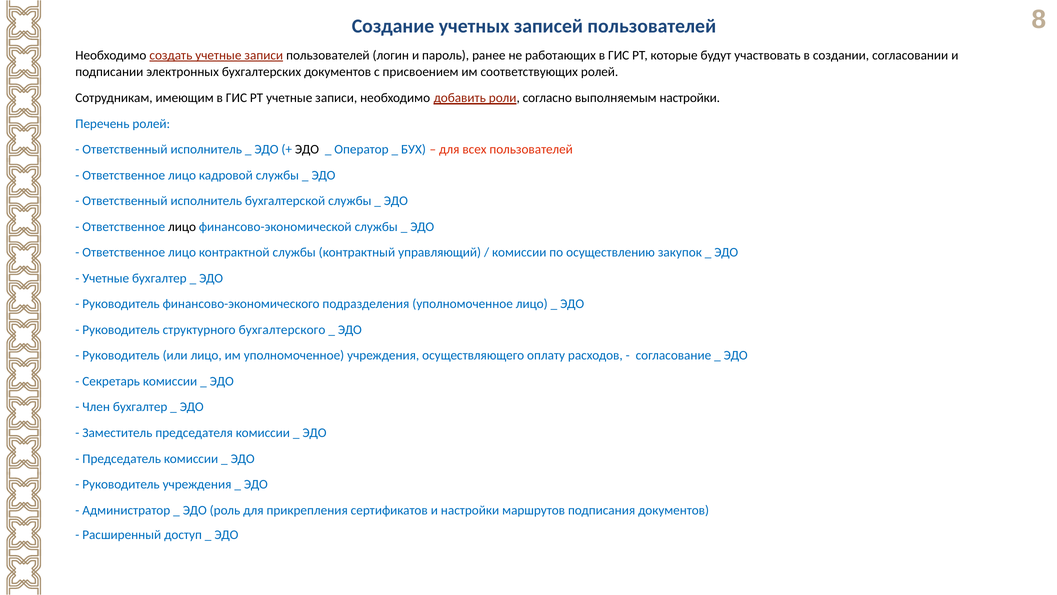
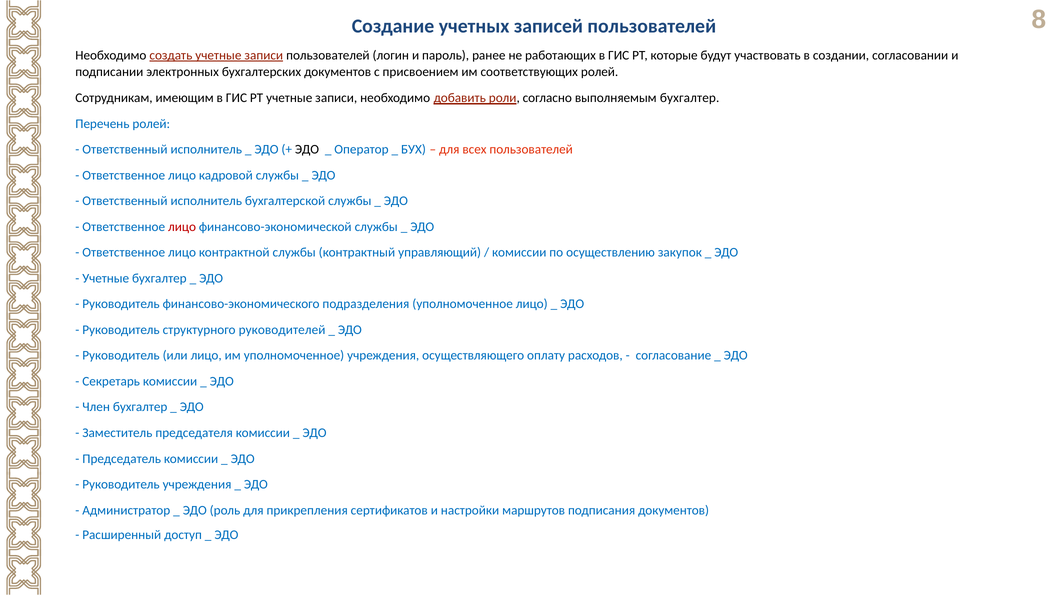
выполняемым настройки: настройки -> бухгалтер
лицо at (182, 227) colour: black -> red
бухгалтерского: бухгалтерского -> руководителей
